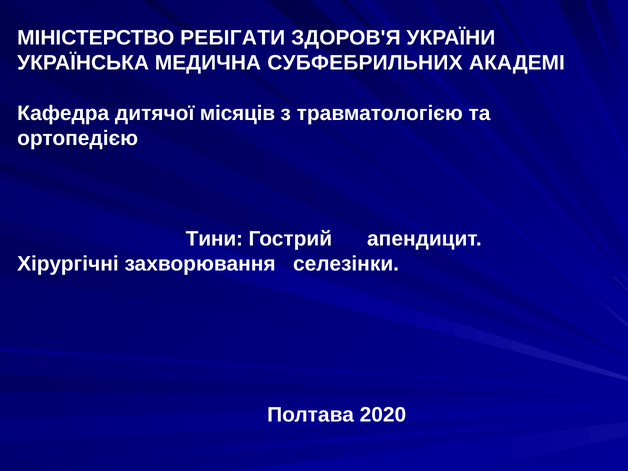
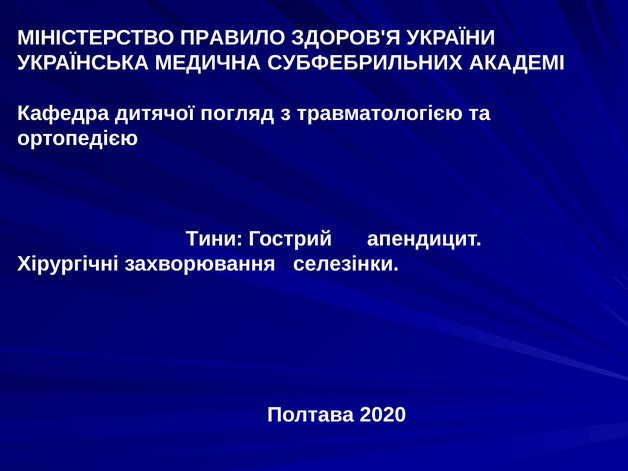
РЕБІГАТИ: РЕБІГАТИ -> ПРАВИЛО
місяців: місяців -> погляд
